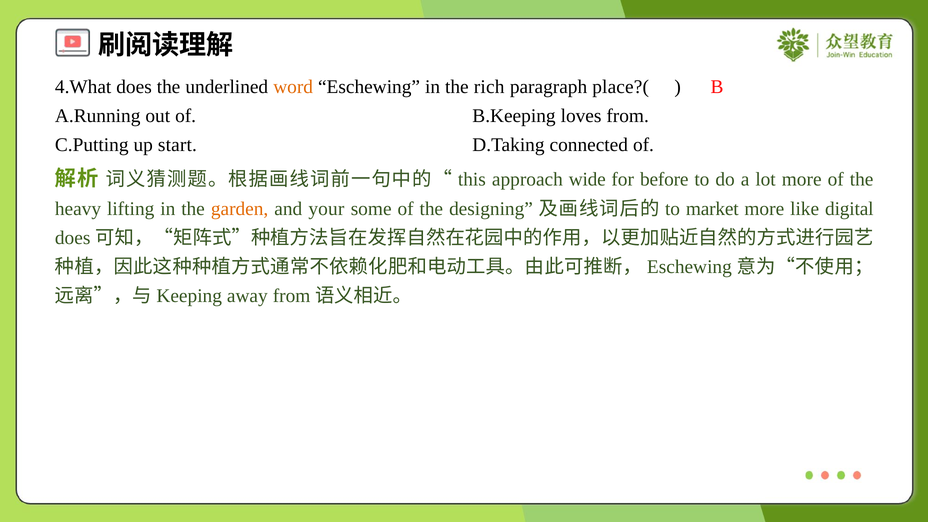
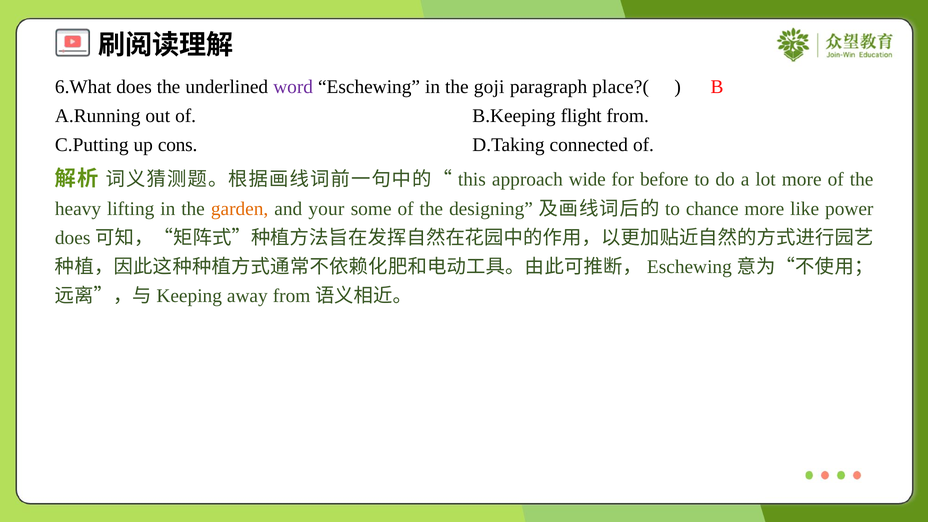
4.What: 4.What -> 6.What
word colour: orange -> purple
rich: rich -> goji
loves: loves -> flight
start: start -> cons
market: market -> chance
digital: digital -> power
